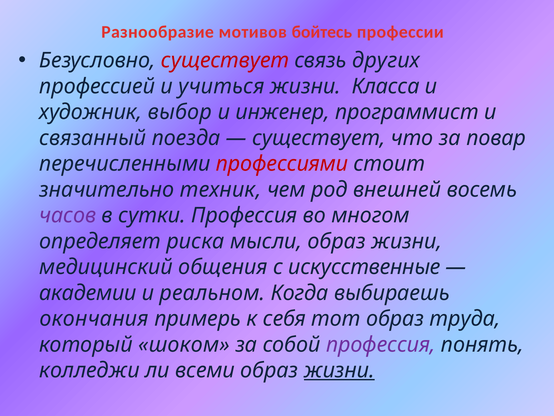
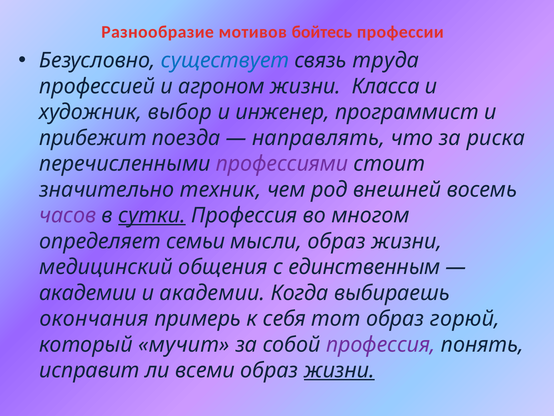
существует at (225, 60) colour: red -> blue
других: других -> труда
учиться: учиться -> агроном
связанный: связанный -> прибежит
существует at (319, 138): существует -> направлять
повар: повар -> риска
профессиями colour: red -> purple
сутки underline: none -> present
риска: риска -> семьи
искусственные: искусственные -> единственным
и реальном: реальном -> академии
труда: труда -> горюй
шоком: шоком -> мучит
колледжи: колледжи -> исправит
